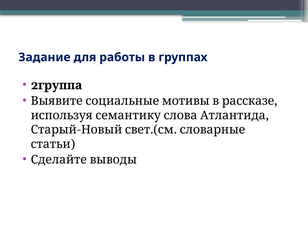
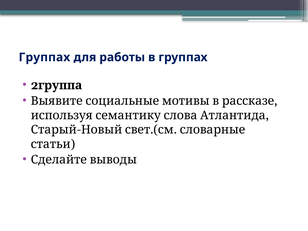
Задание at (44, 57): Задание -> Группах
